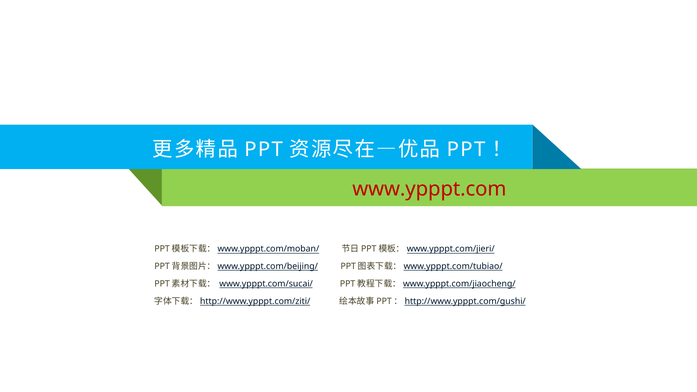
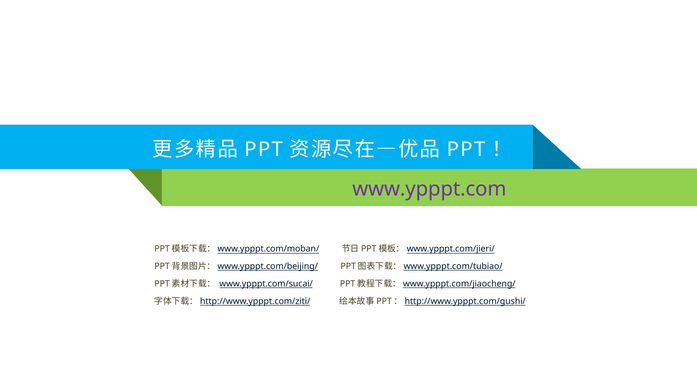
www.ypppt.com colour: red -> purple
